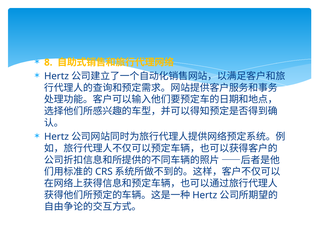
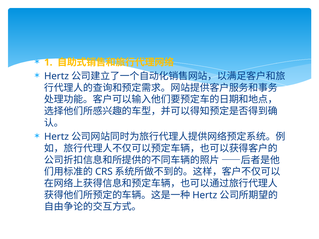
8: 8 -> 1
